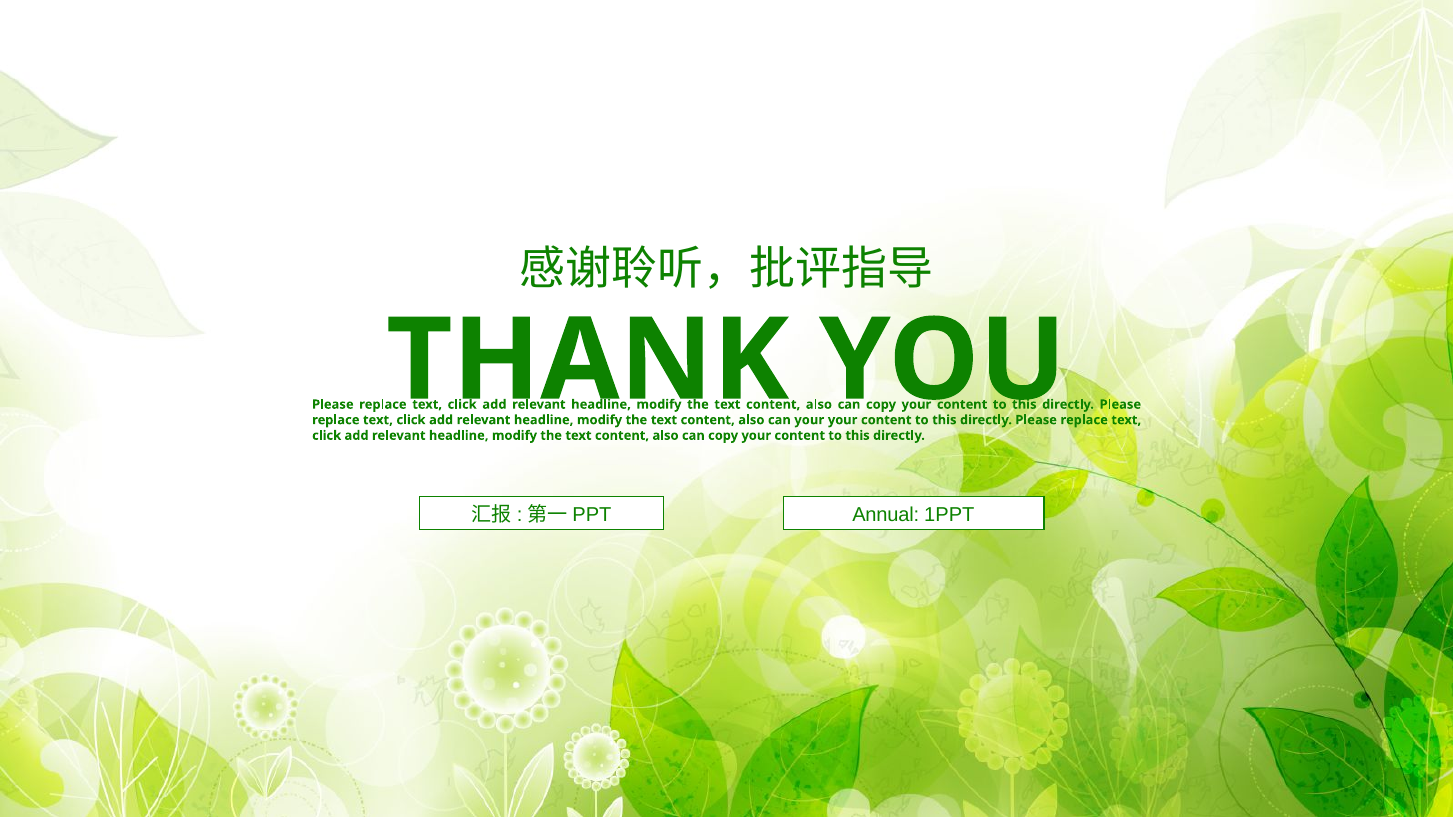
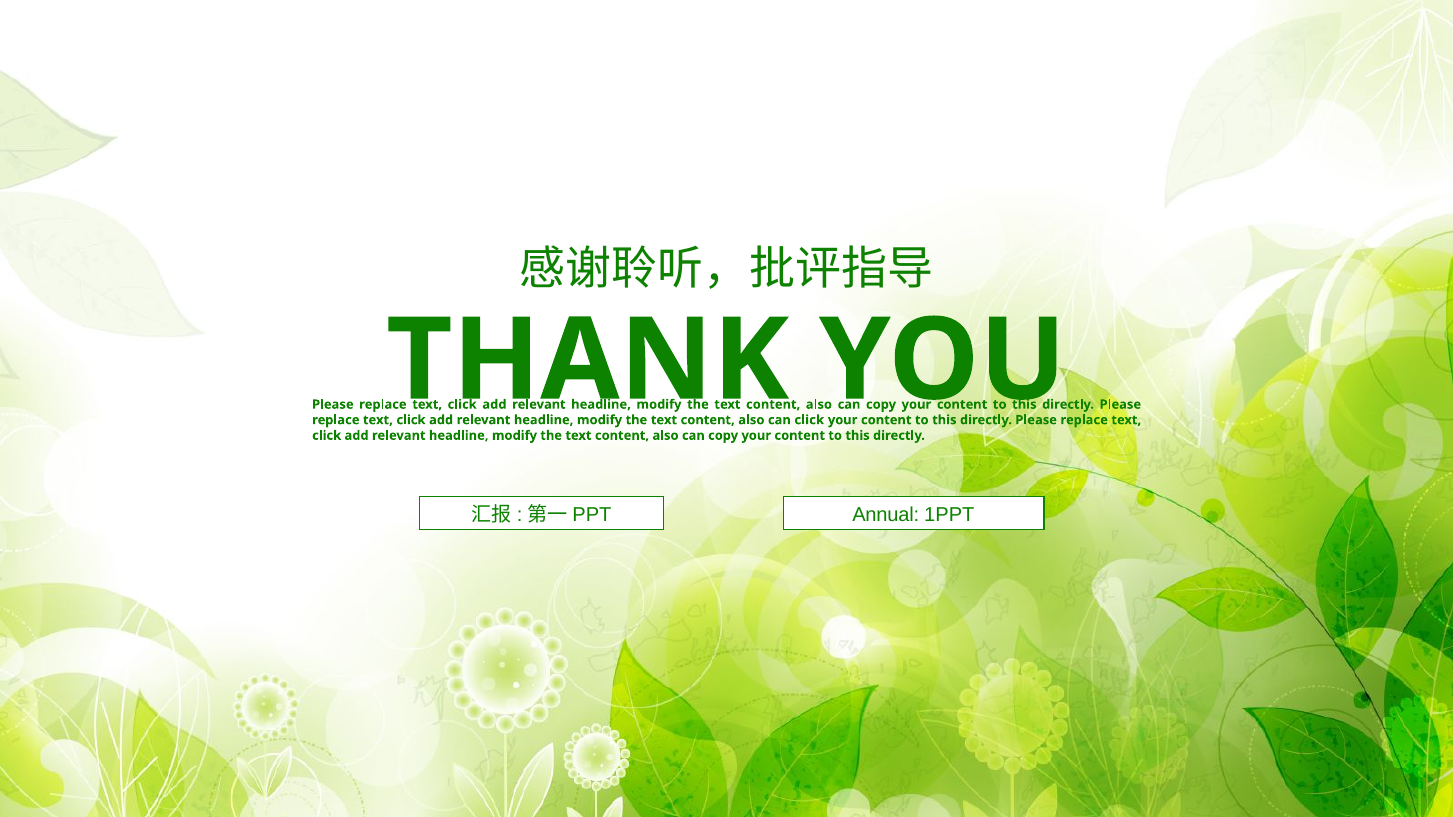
your at (809, 420): your -> click
